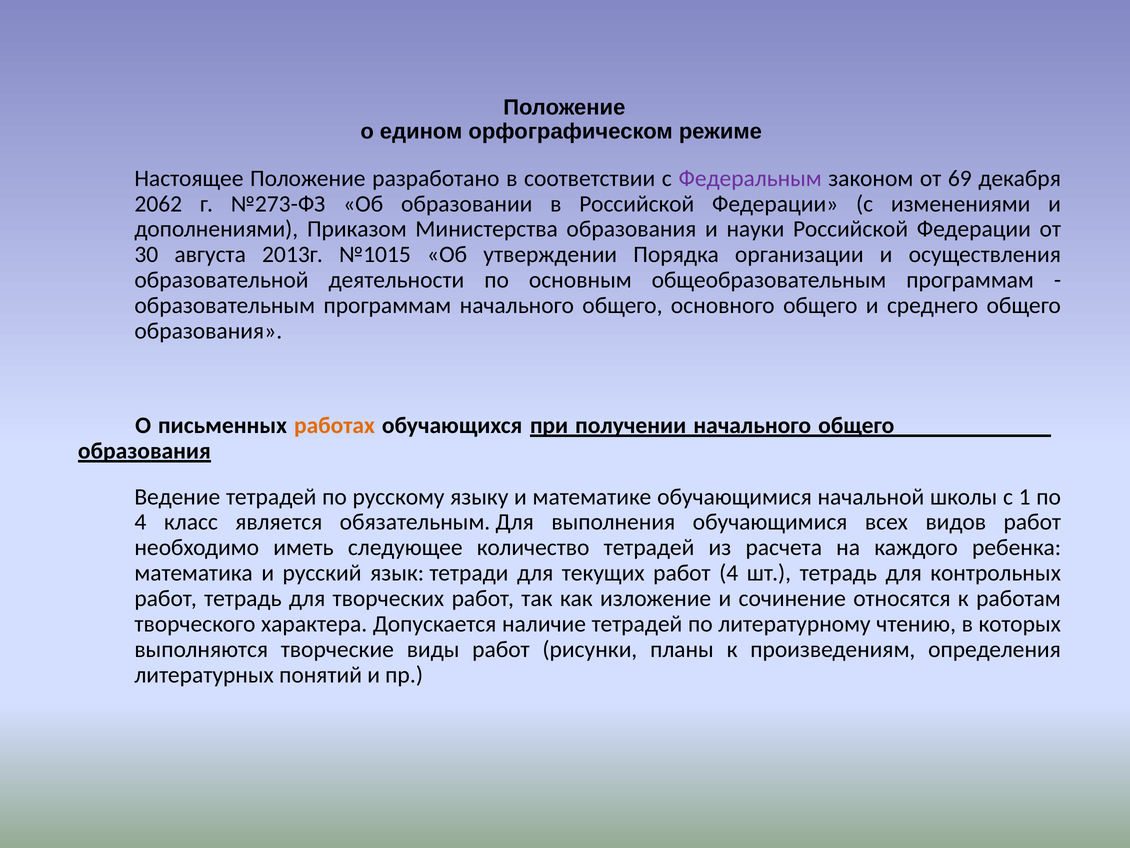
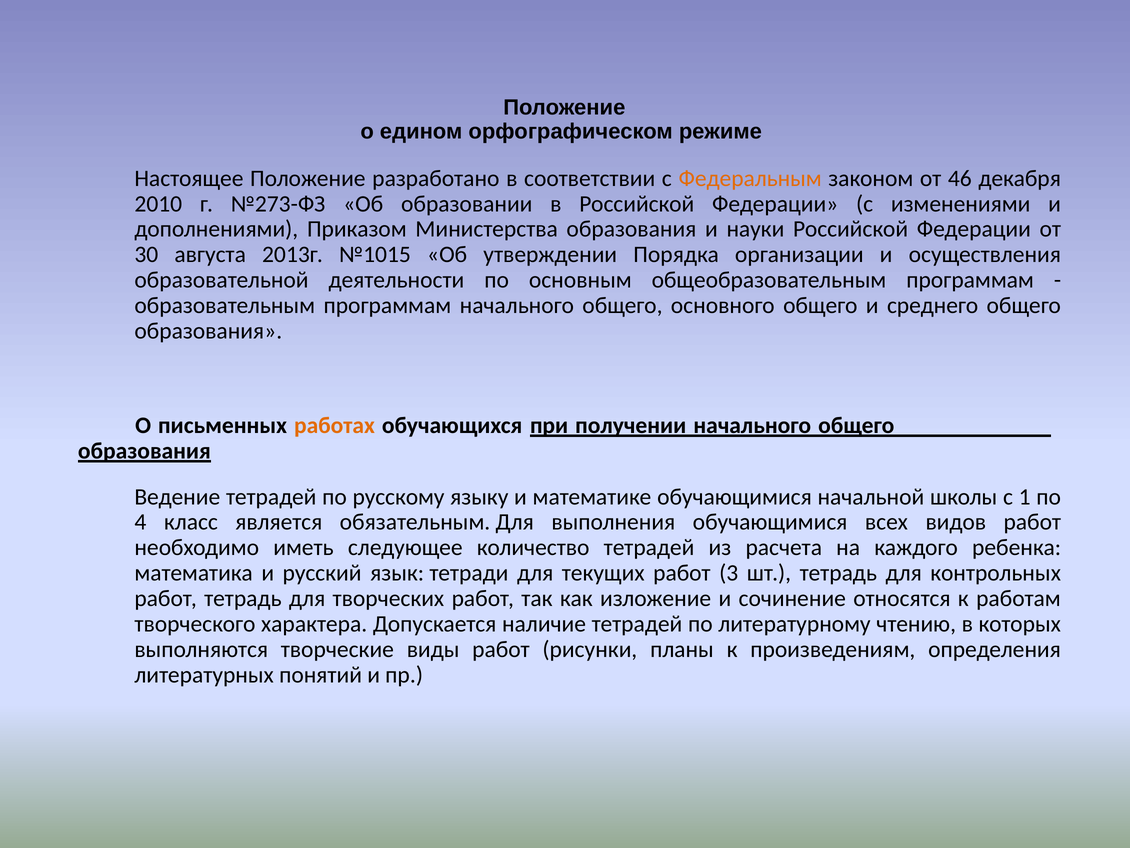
Федеральным colour: purple -> orange
69: 69 -> 46
2062: 2062 -> 2010
работ 4: 4 -> 3
